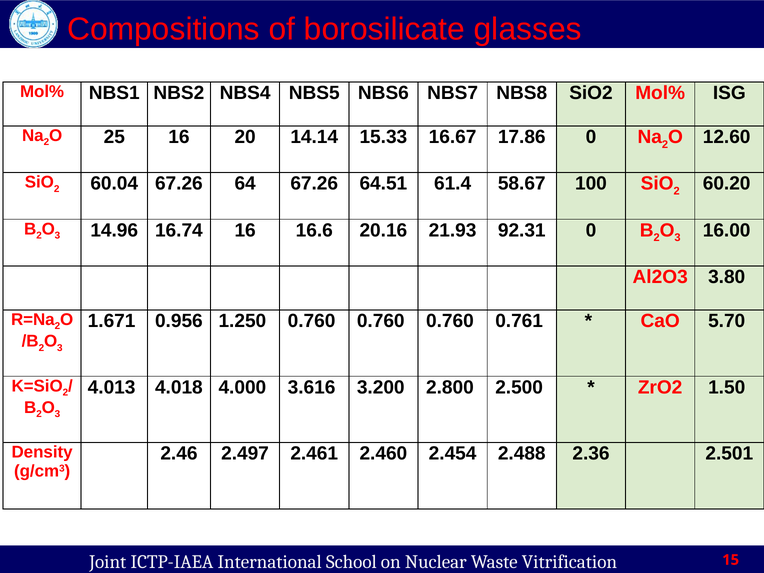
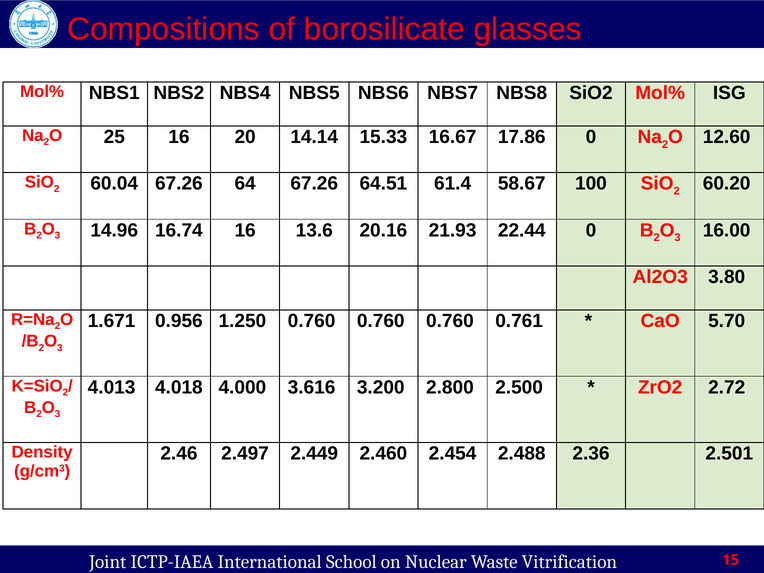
16.6: 16.6 -> 13.6
92.31: 92.31 -> 22.44
1.50: 1.50 -> 2.72
2.461: 2.461 -> 2.449
